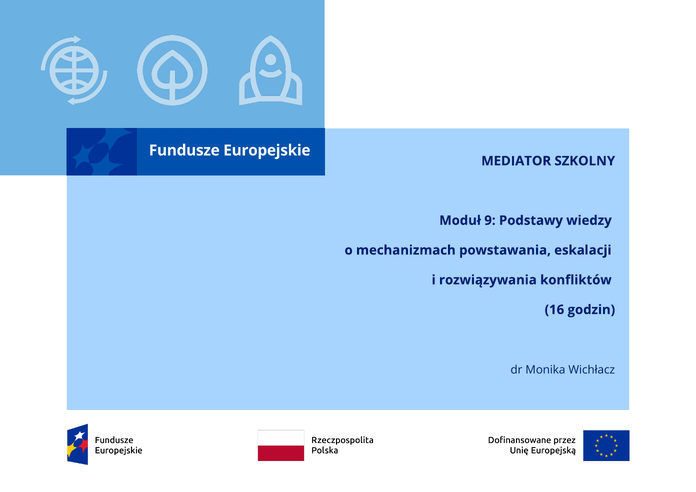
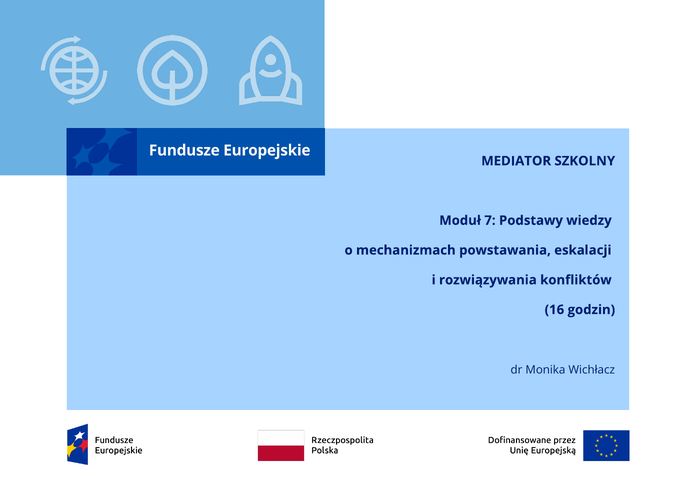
9: 9 -> 7
